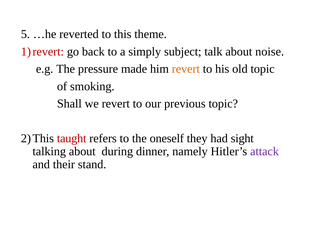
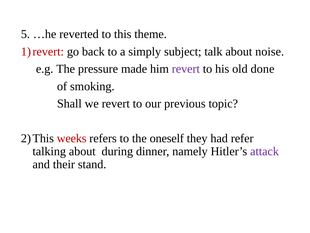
revert at (186, 69) colour: orange -> purple
old topic: topic -> done
taught: taught -> weeks
sight: sight -> refer
